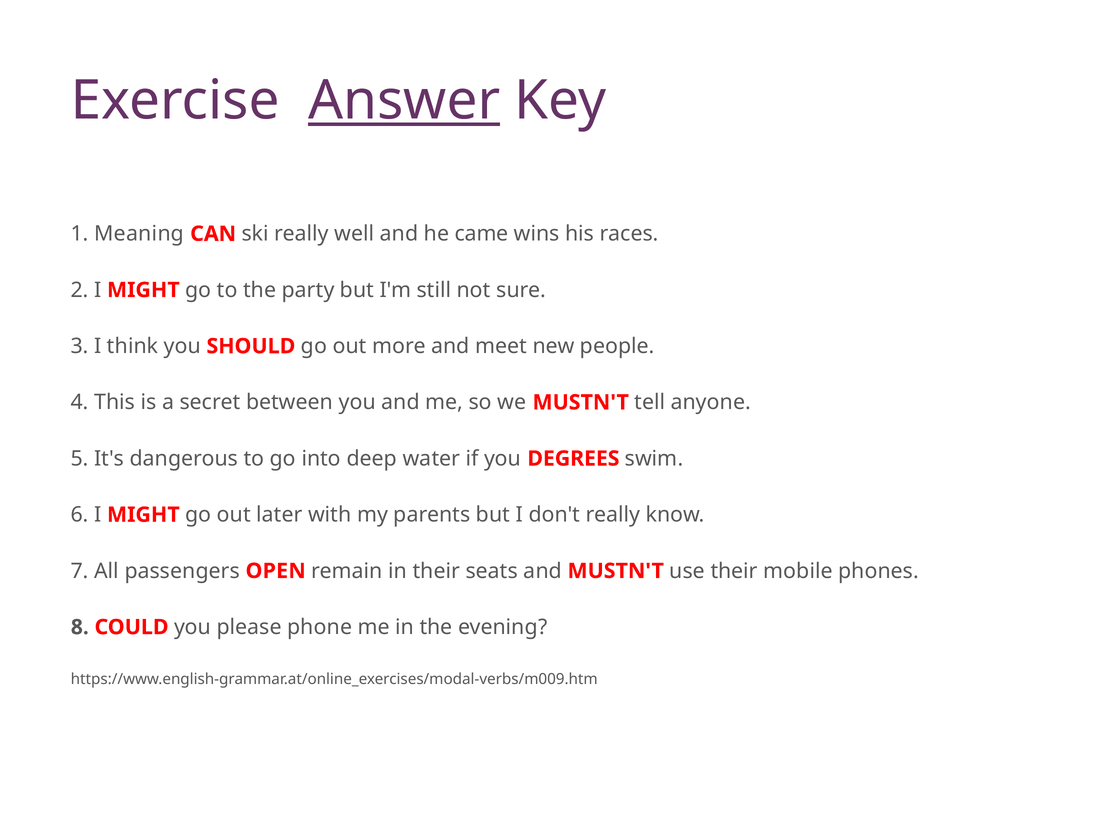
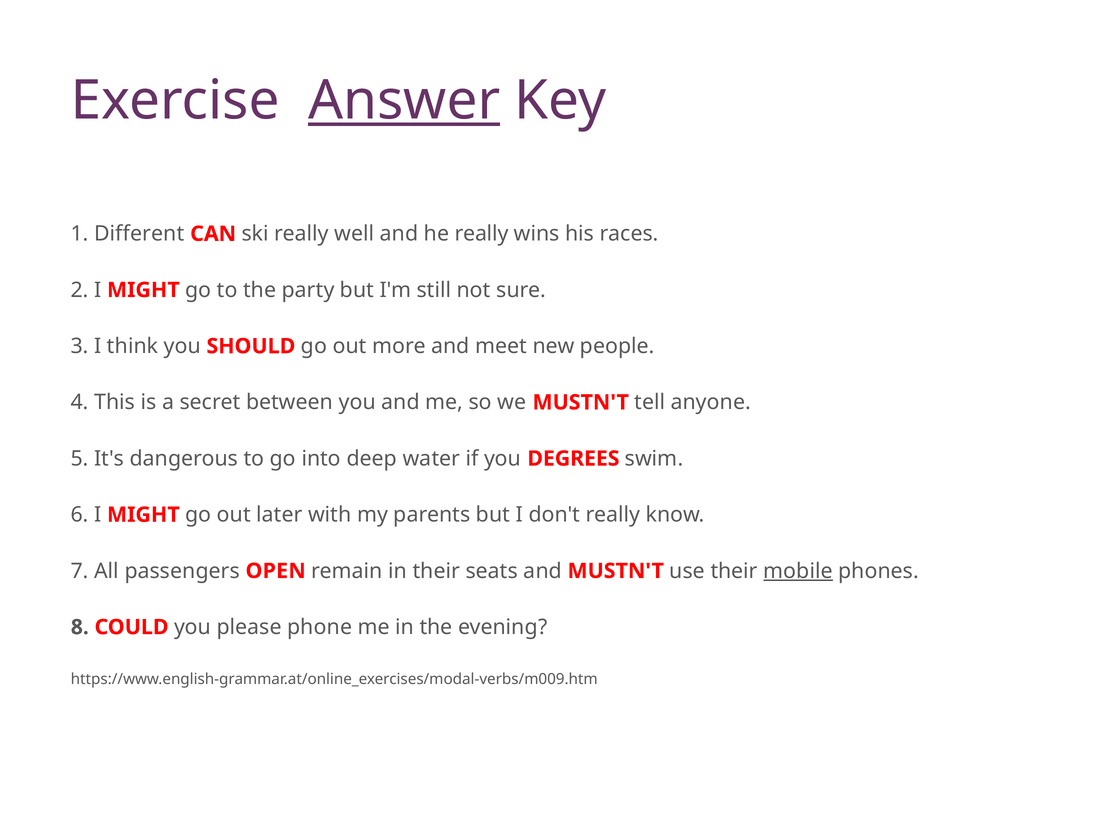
Meaning: Meaning -> Different
he came: came -> really
mobile underline: none -> present
